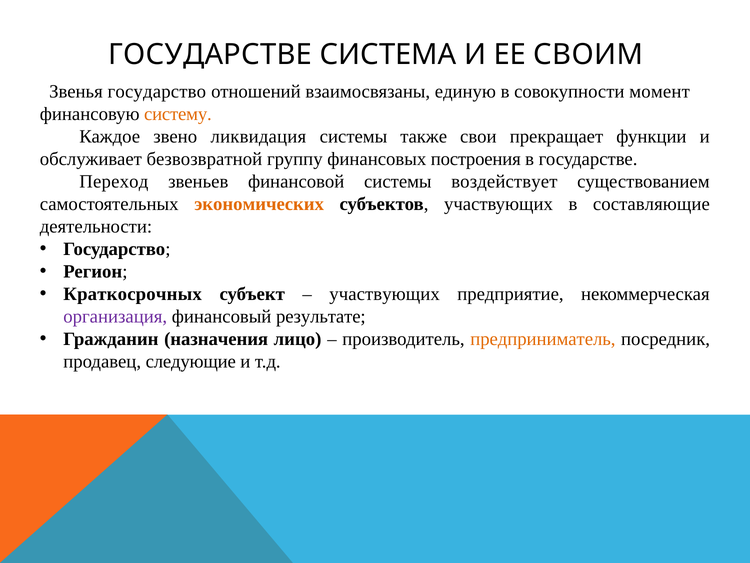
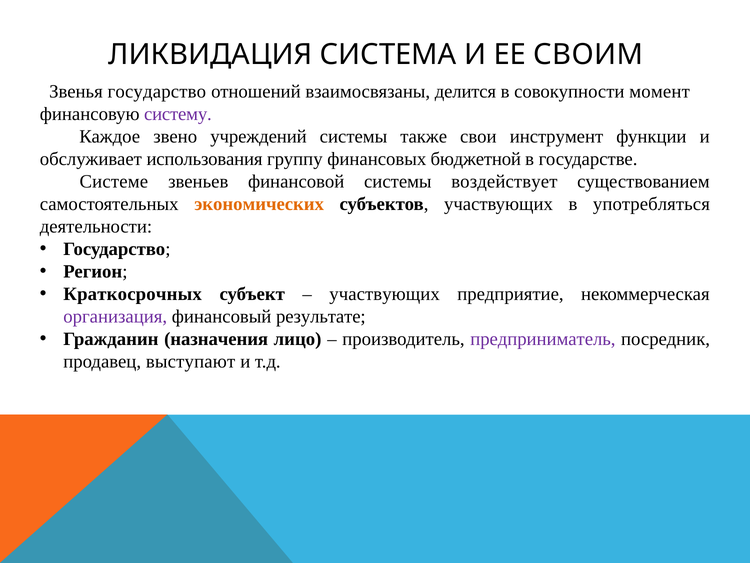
ГОСУДАРСТВЕ at (210, 55): ГОСУДАРСТВЕ -> ЛИКВИДАЦИЯ
единую: единую -> делится
систему colour: orange -> purple
ликвидация: ликвидация -> учреждений
прекращает: прекращает -> инструмент
безвозвратной: безвозвратной -> использования
построения: построения -> бюджетной
Переход: Переход -> Системе
составляющие: составляющие -> употребляться
предприниматель colour: orange -> purple
следующие: следующие -> выступают
